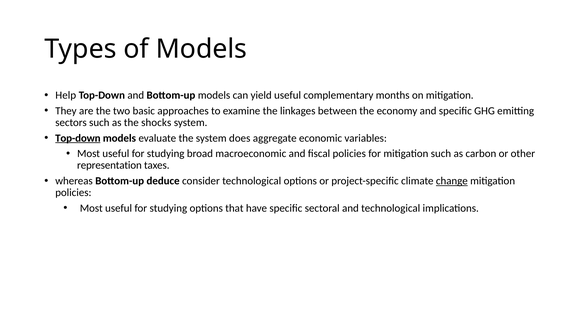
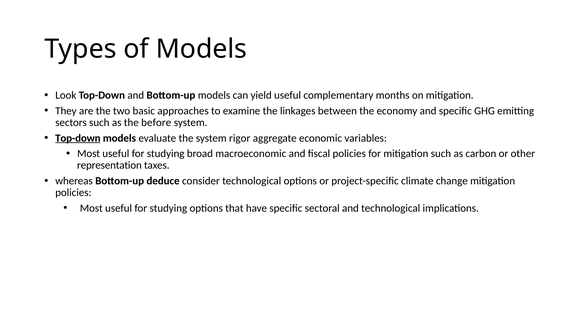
Help: Help -> Look
shocks: shocks -> before
does: does -> rigor
change underline: present -> none
